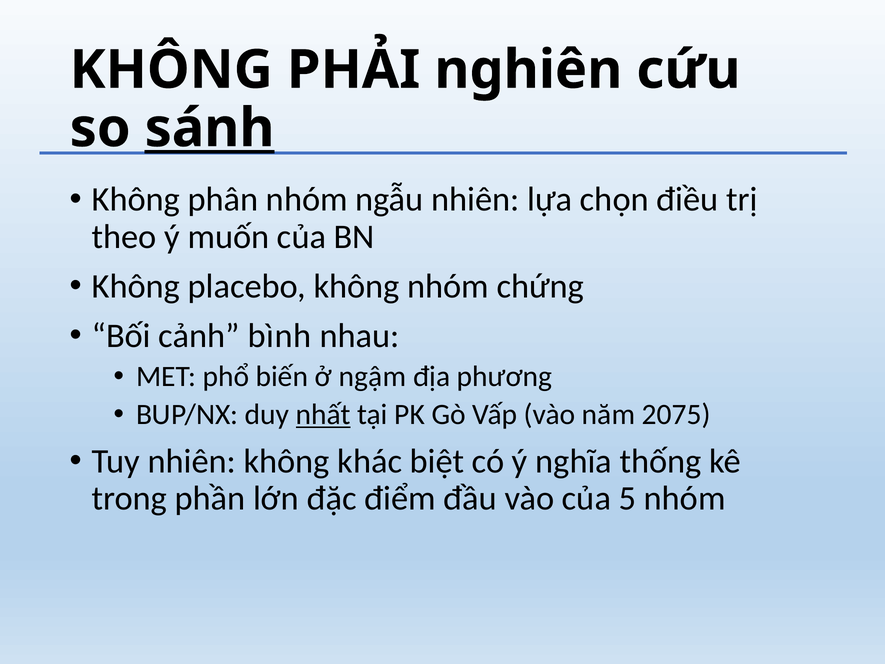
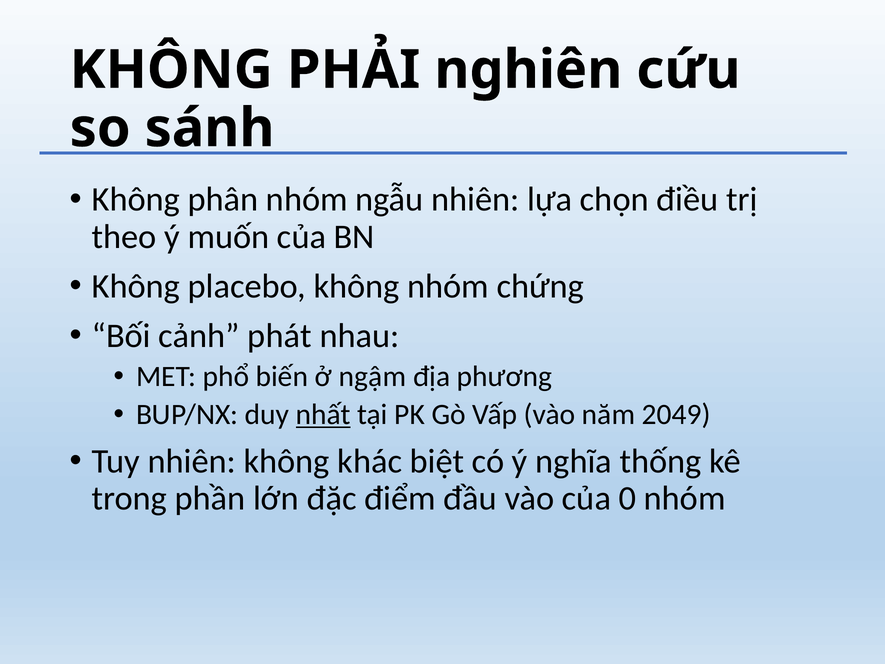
sánh underline: present -> none
bình: bình -> phát
2075: 2075 -> 2049
5: 5 -> 0
